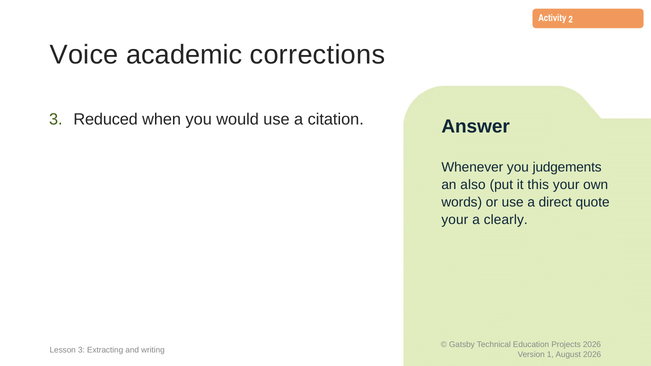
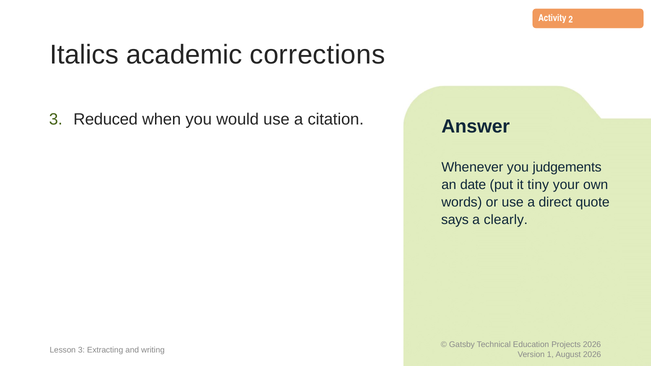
Voice: Voice -> Italics
also: also -> date
this: this -> tiny
your at (455, 220): your -> says
